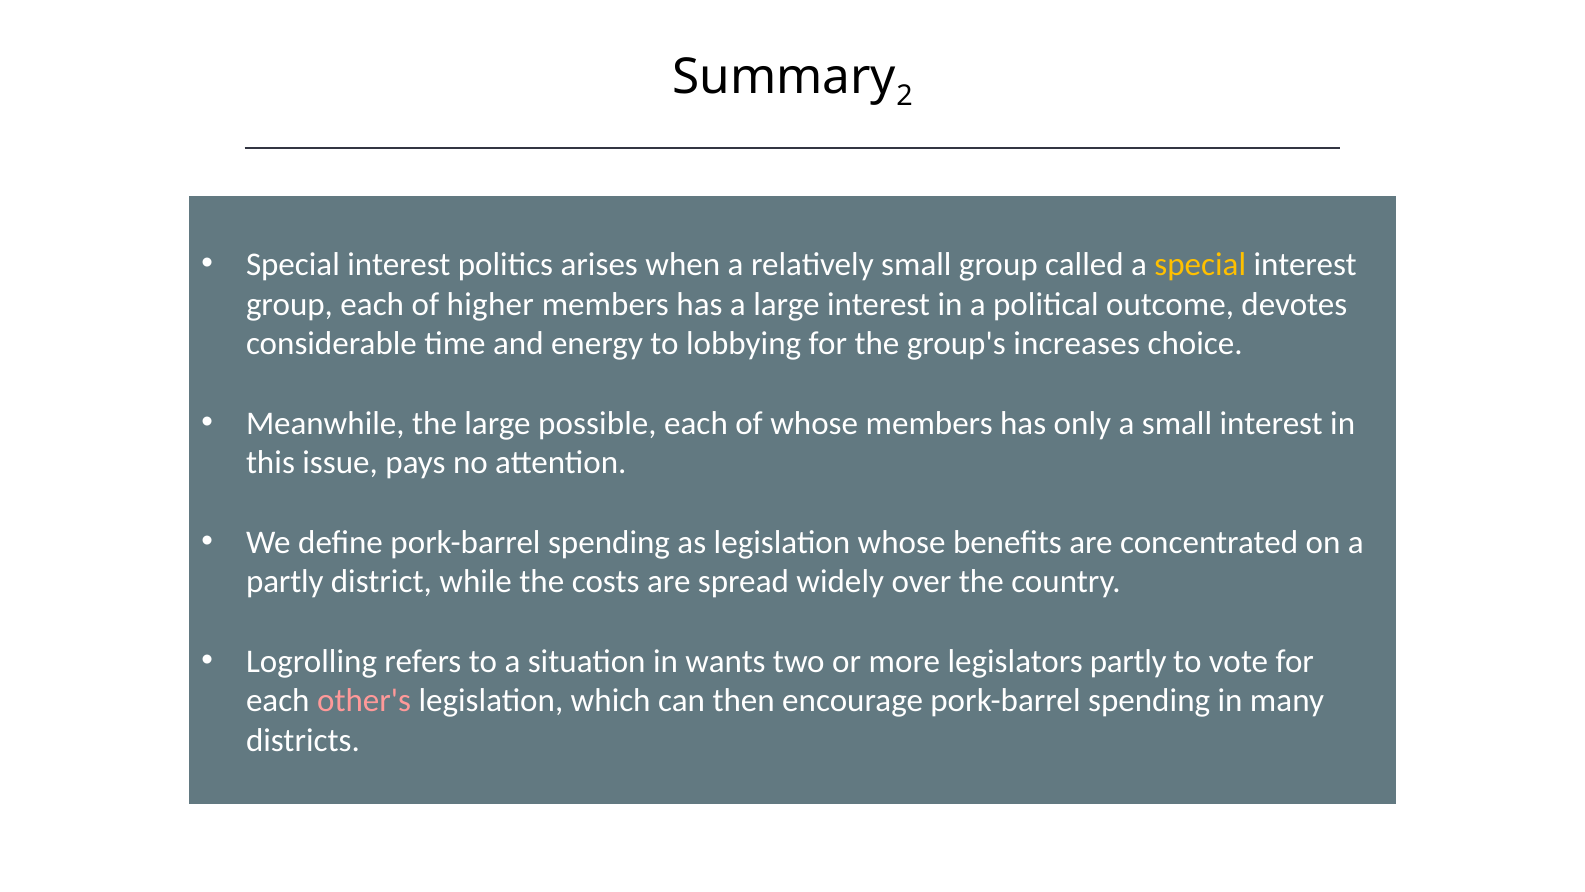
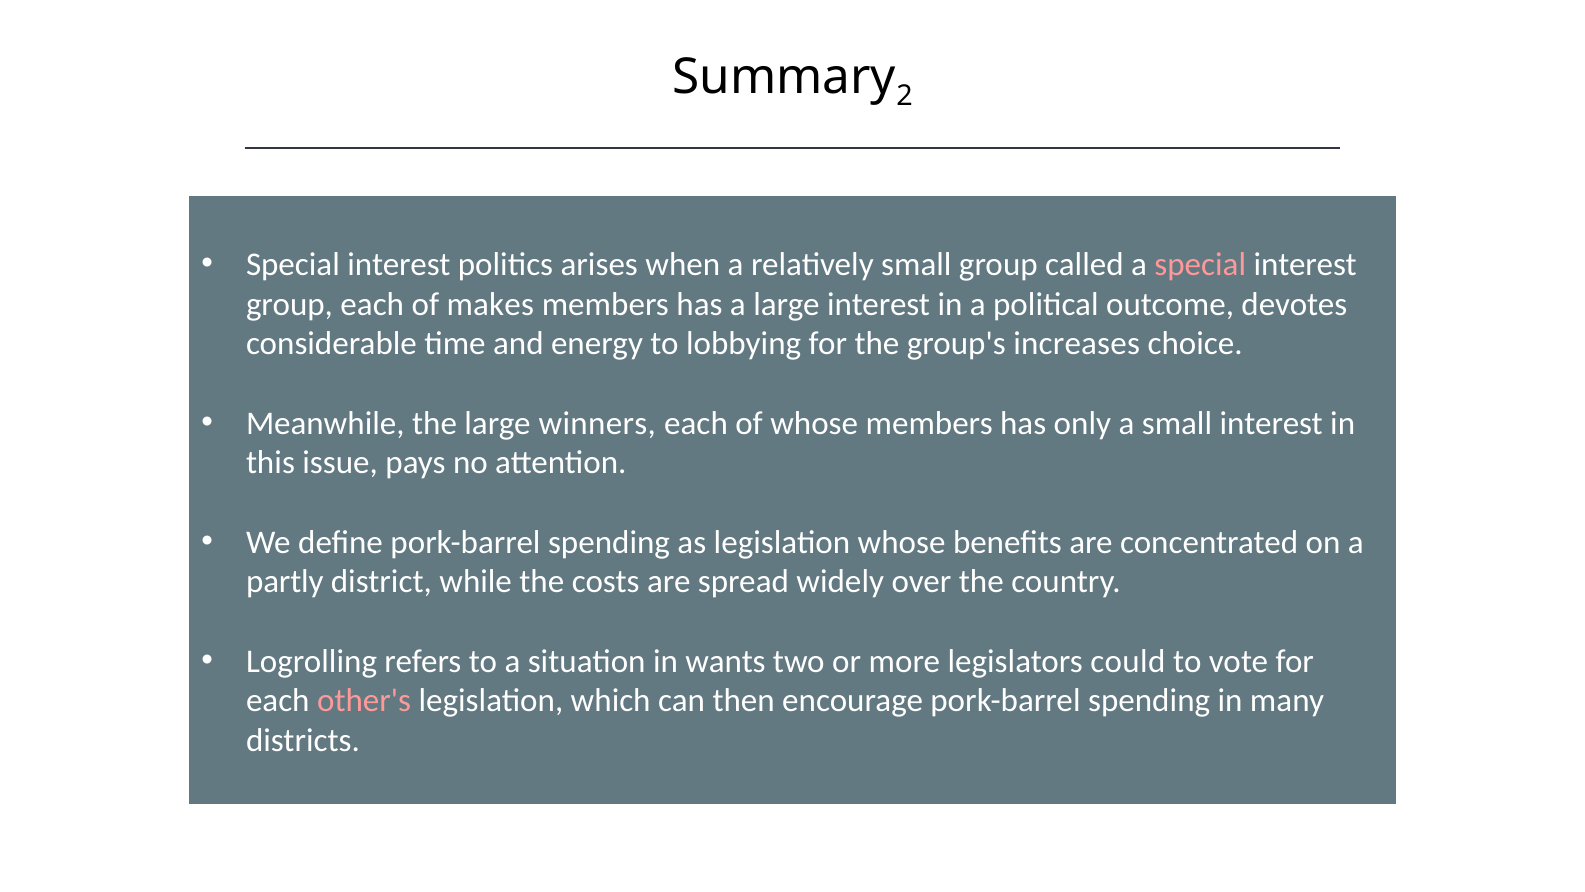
special at (1200, 264) colour: yellow -> pink
higher: higher -> makes
possible: possible -> winners
legislators partly: partly -> could
